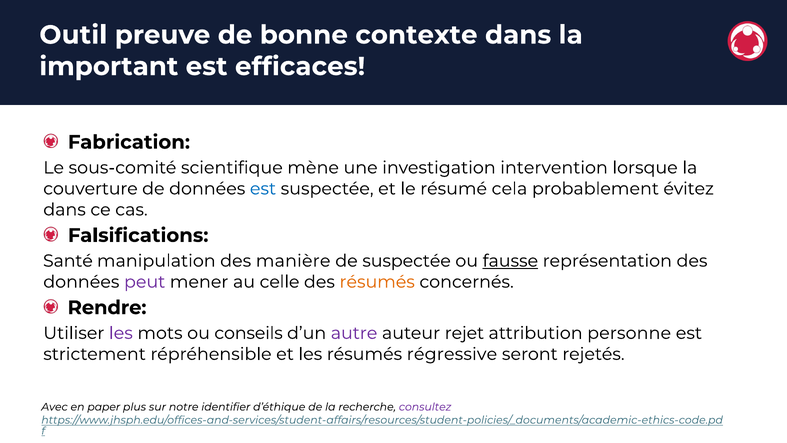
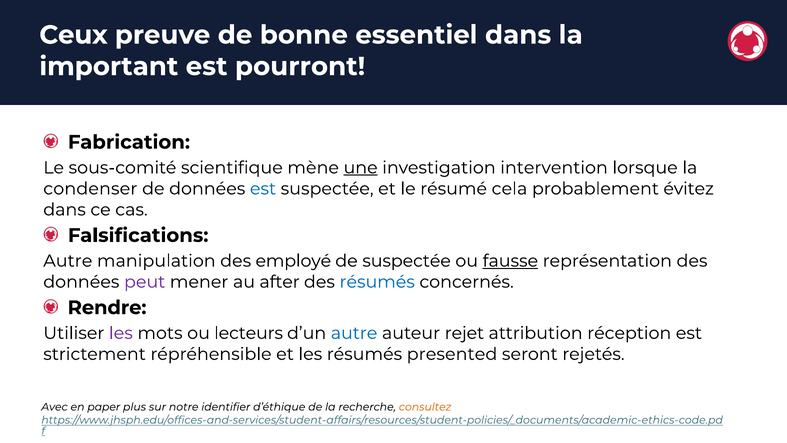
Outil: Outil -> Ceux
contexte: contexte -> essentiel
efficaces: efficaces -> pourront
une underline: none -> present
couverture: couverture -> condenser
Santé at (68, 261): Santé -> Autre
manière: manière -> employé
celle: celle -> after
résumés at (377, 282) colour: orange -> blue
conseils: conseils -> lecteurs
autre at (354, 333) colour: purple -> blue
personne: personne -> réception
régressive: régressive -> presented
consultez colour: purple -> orange
